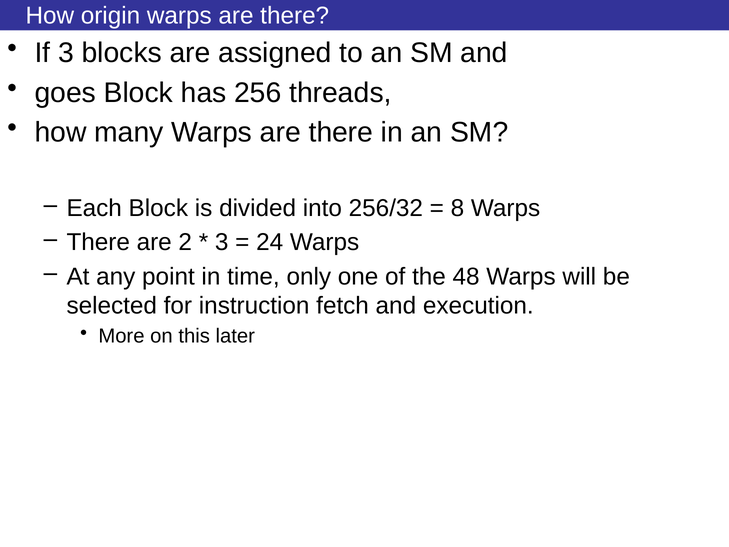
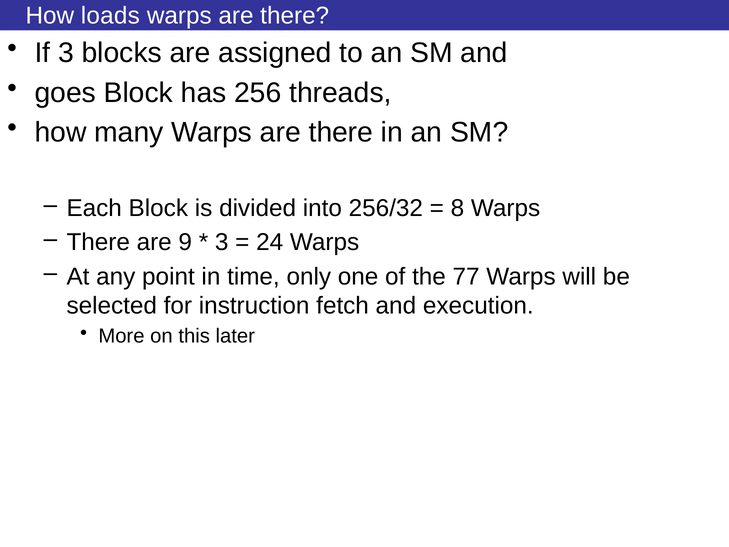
origin: origin -> loads
2: 2 -> 9
48: 48 -> 77
